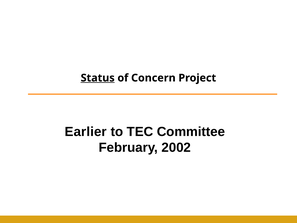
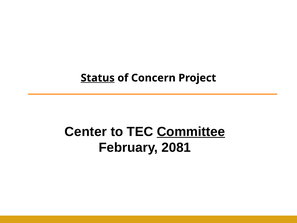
Earlier: Earlier -> Center
Committee underline: none -> present
2002: 2002 -> 2081
